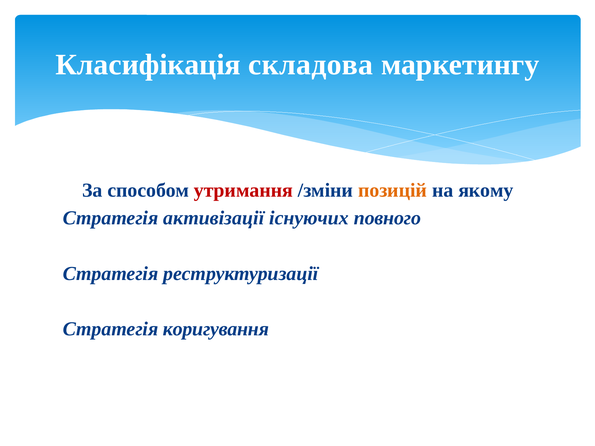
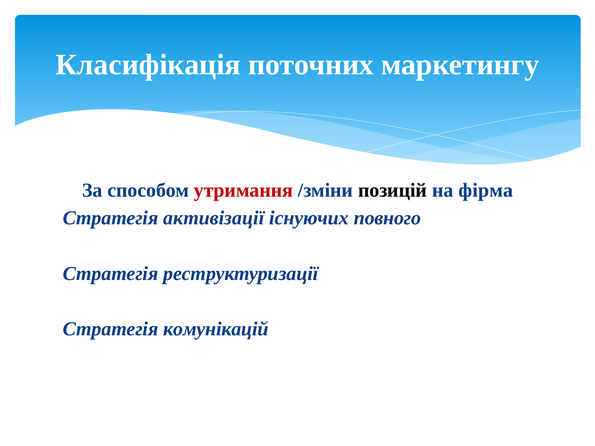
складова: складова -> поточних
позицій colour: orange -> black
якому: якому -> фірма
коригування: коригування -> комунікацій
